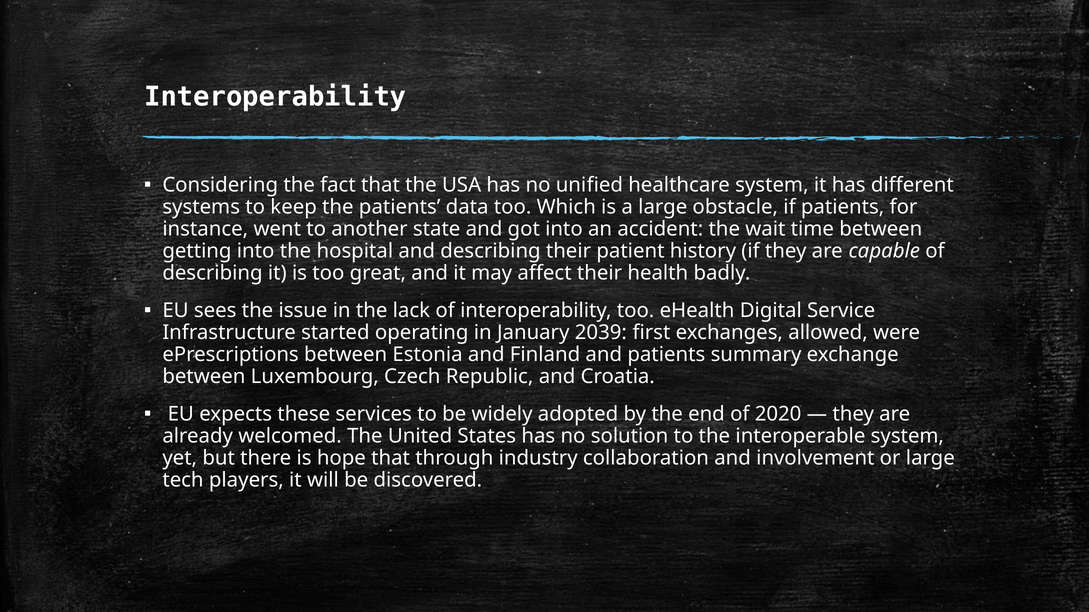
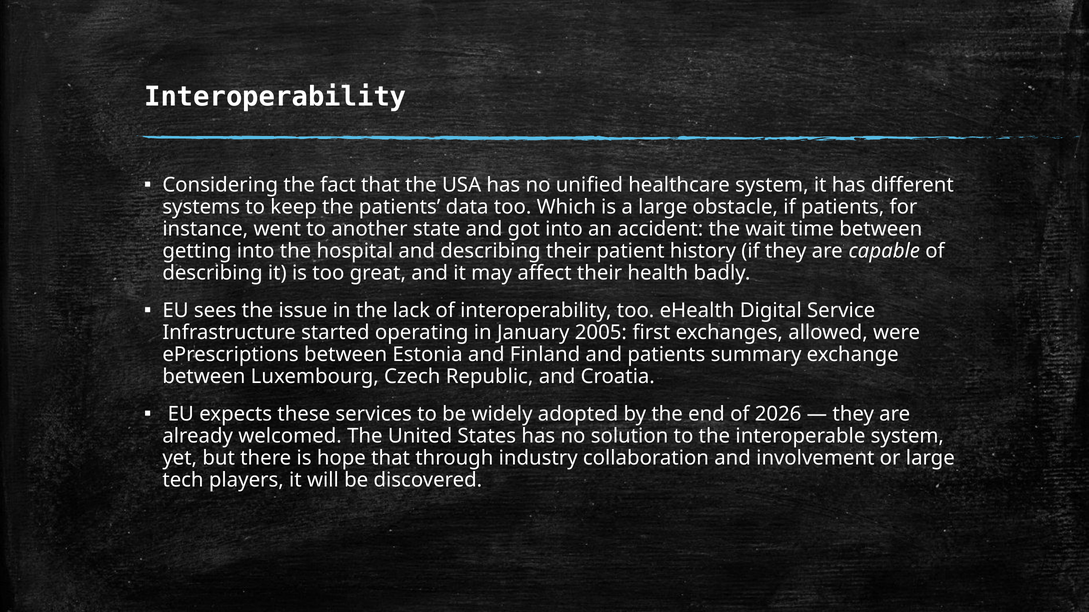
2039: 2039 -> 2005
2020: 2020 -> 2026
